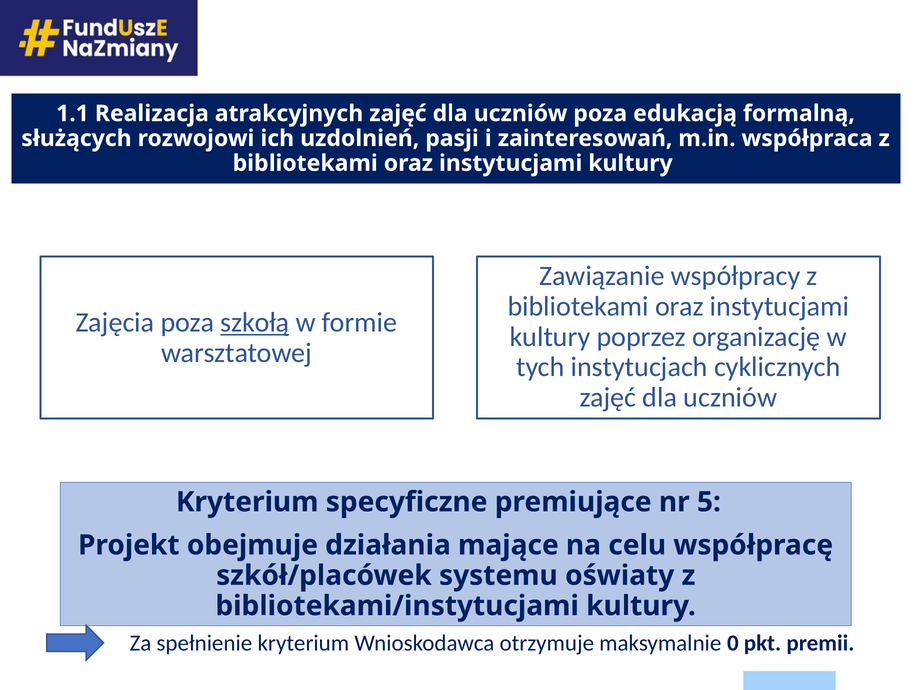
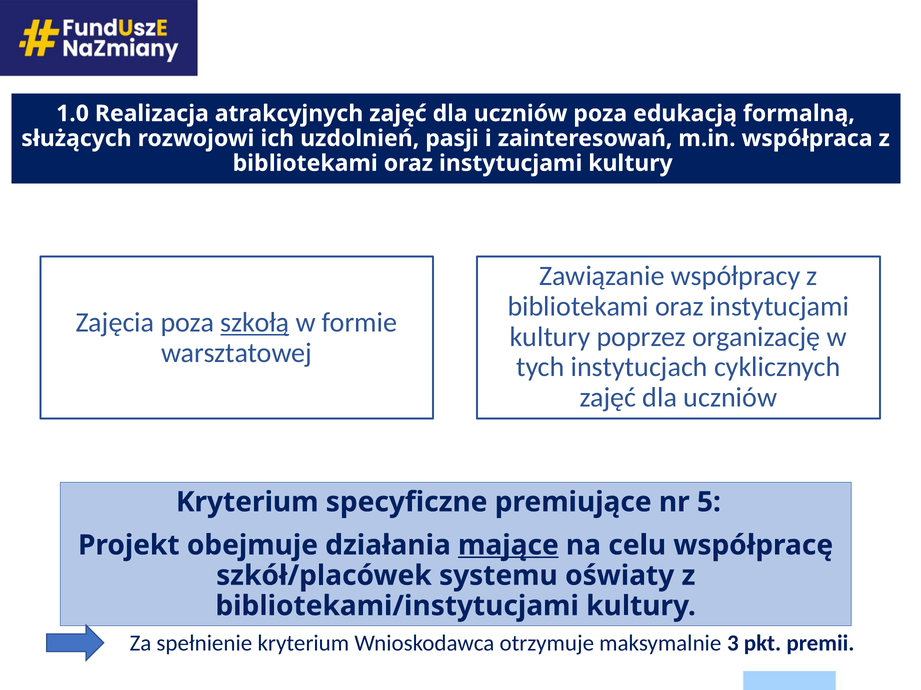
1.1: 1.1 -> 1.0
mające underline: none -> present
0: 0 -> 3
